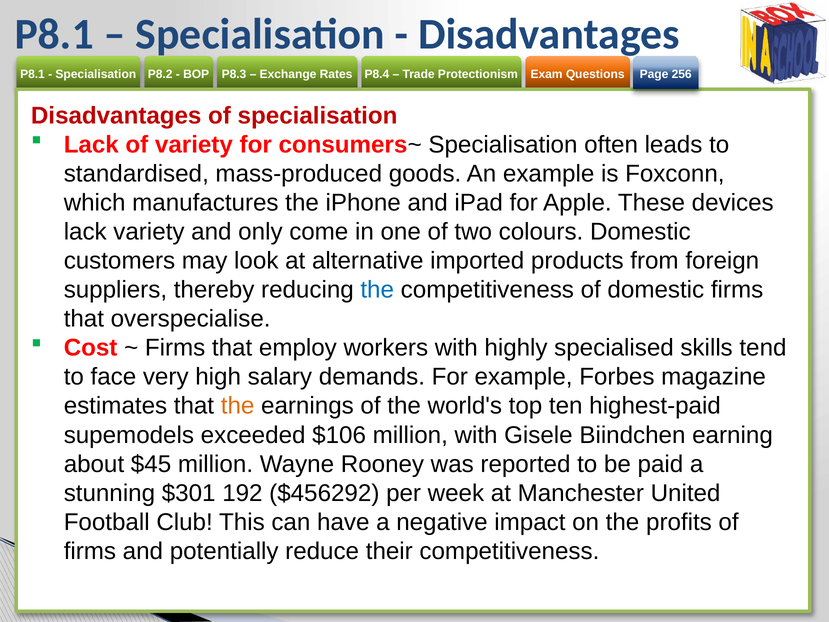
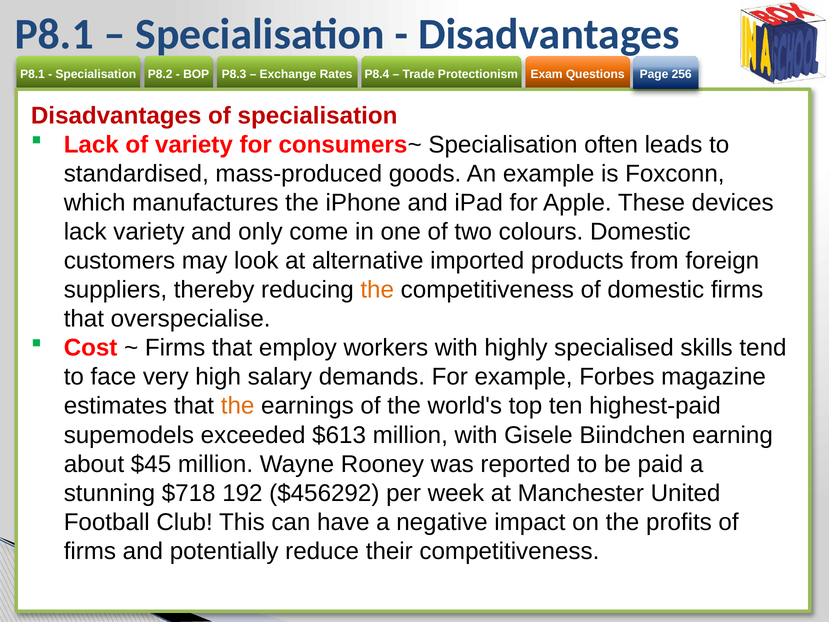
the at (377, 290) colour: blue -> orange
$106: $106 -> $613
$301: $301 -> $718
